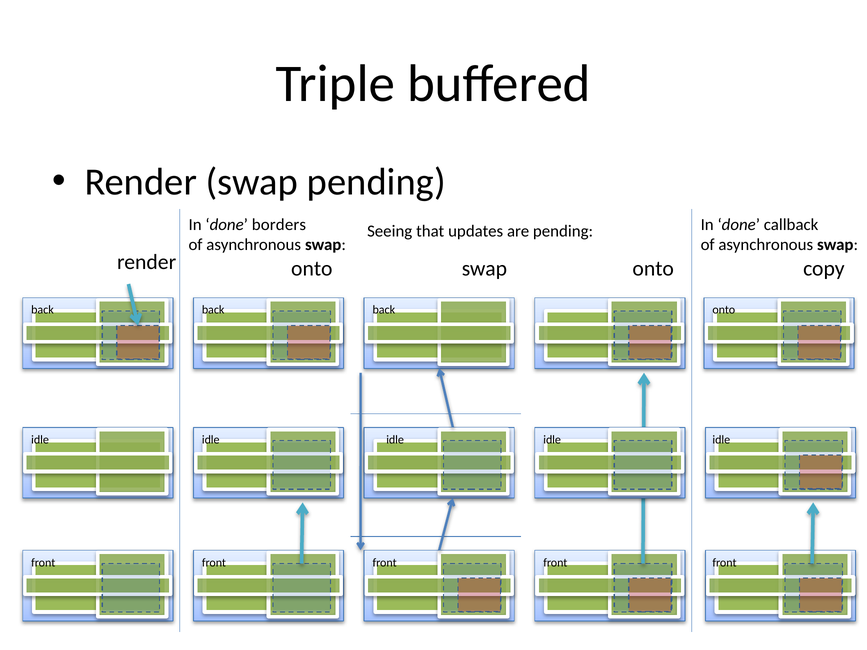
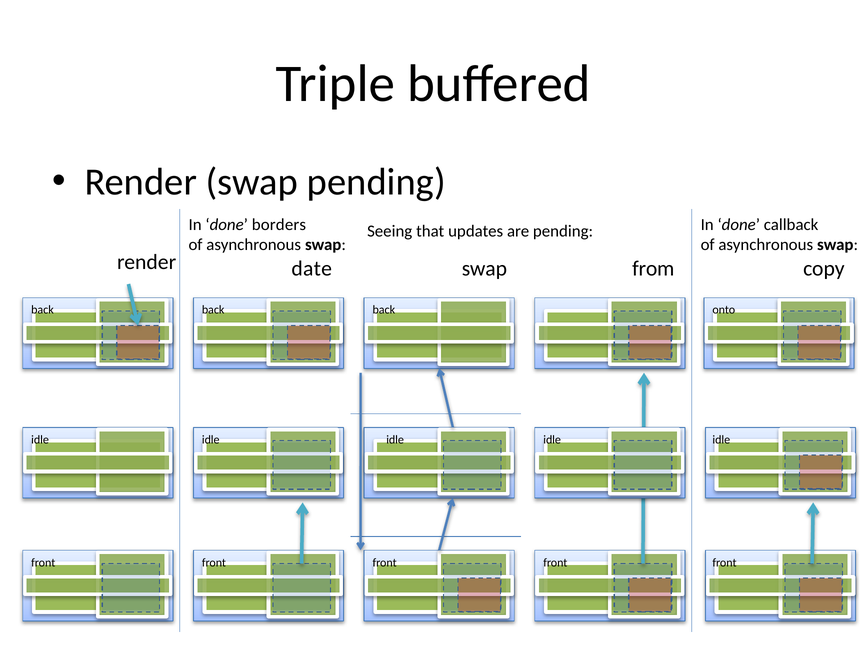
onto at (312, 269): onto -> date
onto at (653, 269): onto -> from
